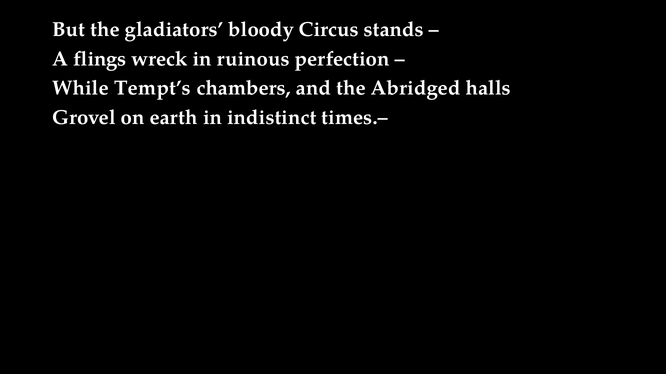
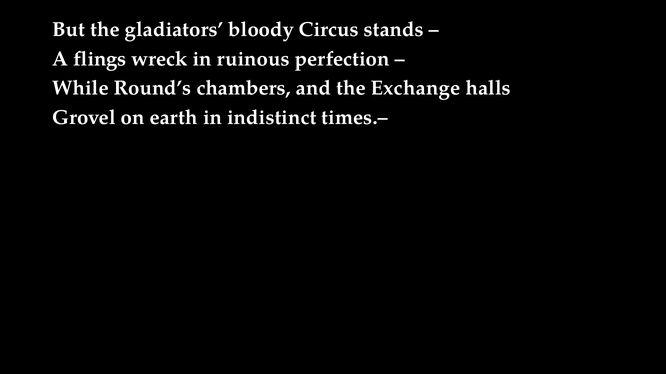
Tempt’s: Tempt’s -> Round’s
Abridged: Abridged -> Exchange
